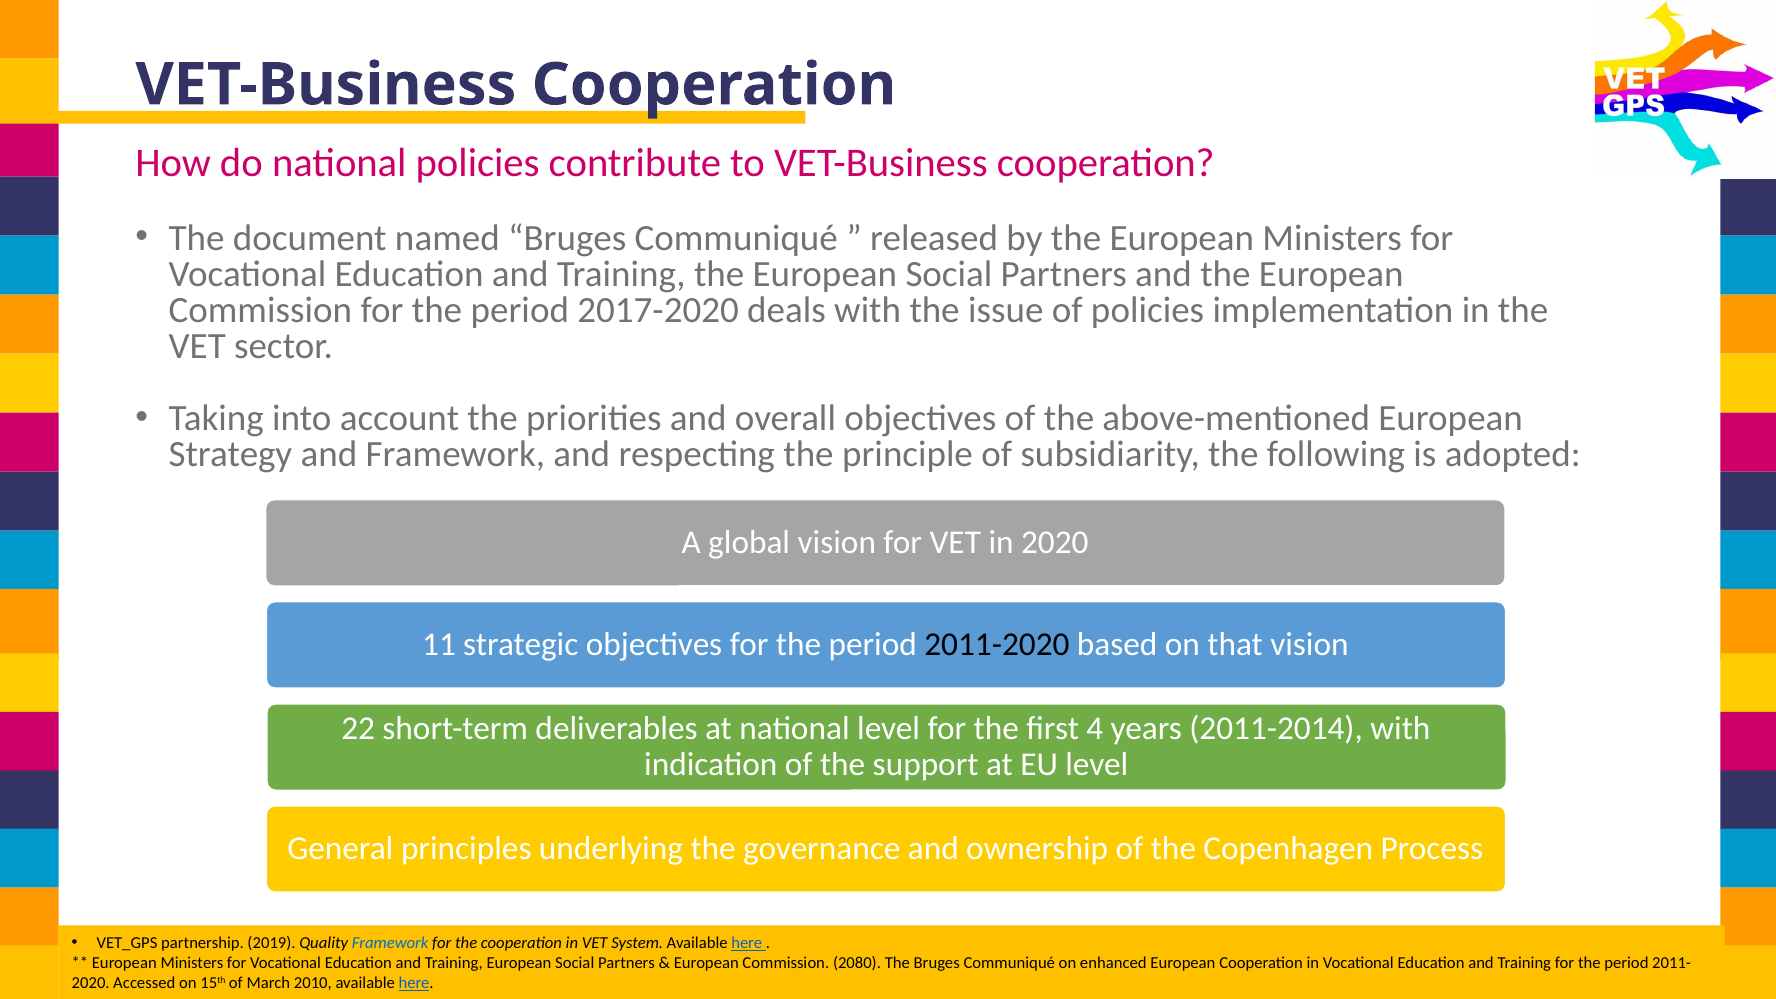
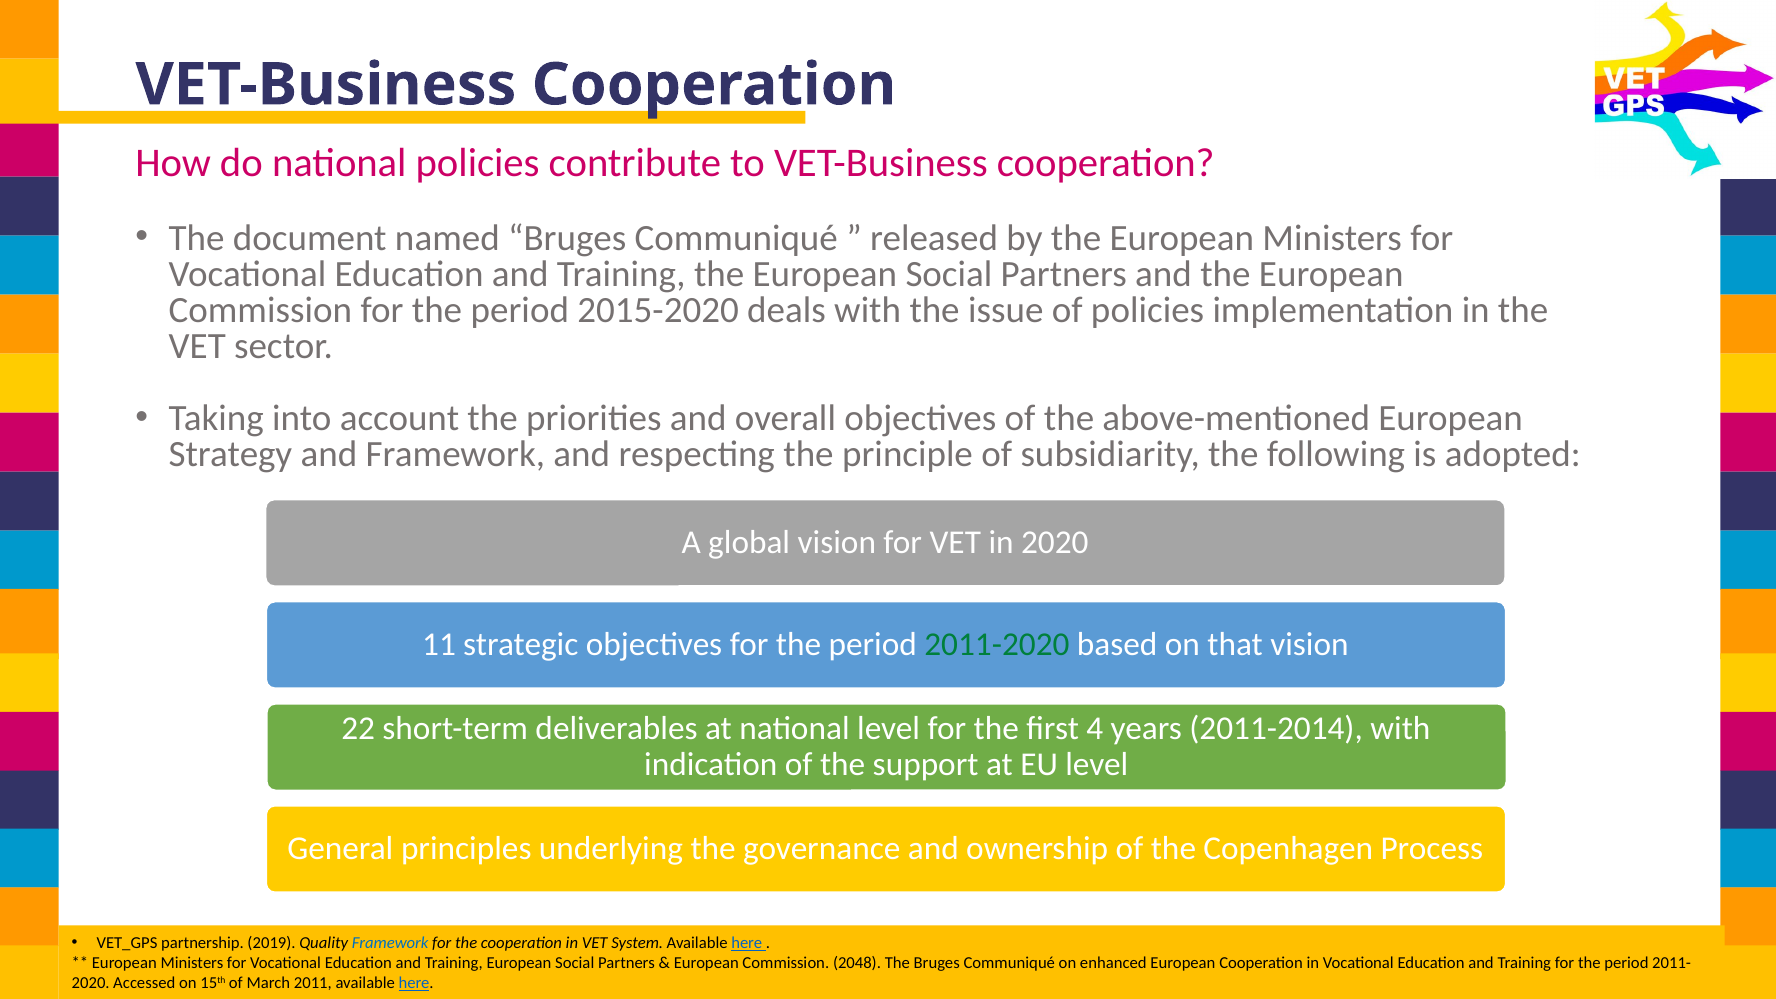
2017-2020: 2017-2020 -> 2015-2020
2011-2020 colour: black -> green
2080: 2080 -> 2048
2010: 2010 -> 2011
